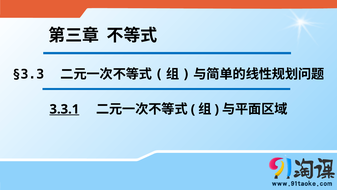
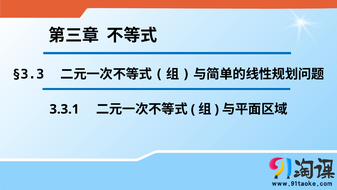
3.3.1 underline: present -> none
